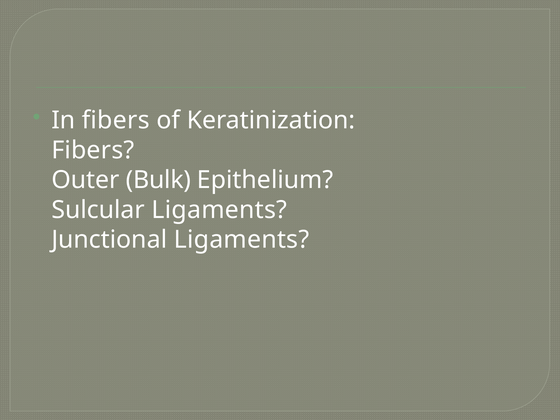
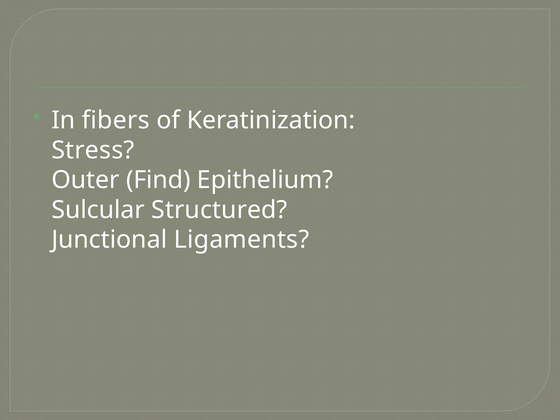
Fibers at (93, 150): Fibers -> Stress
Bulk: Bulk -> Find
Sulcular Ligaments: Ligaments -> Structured
